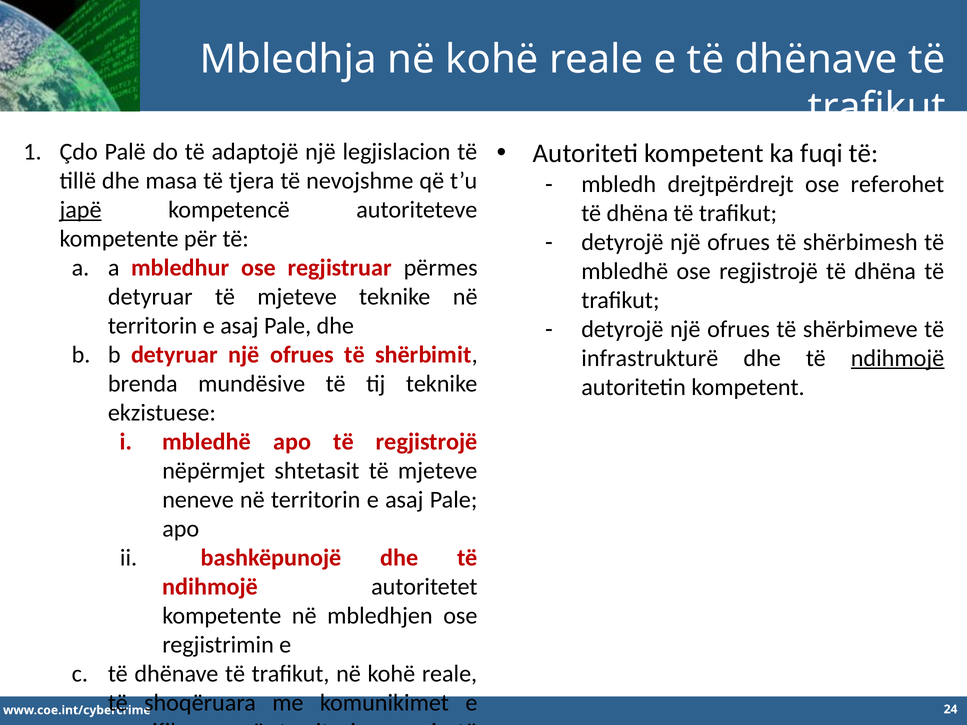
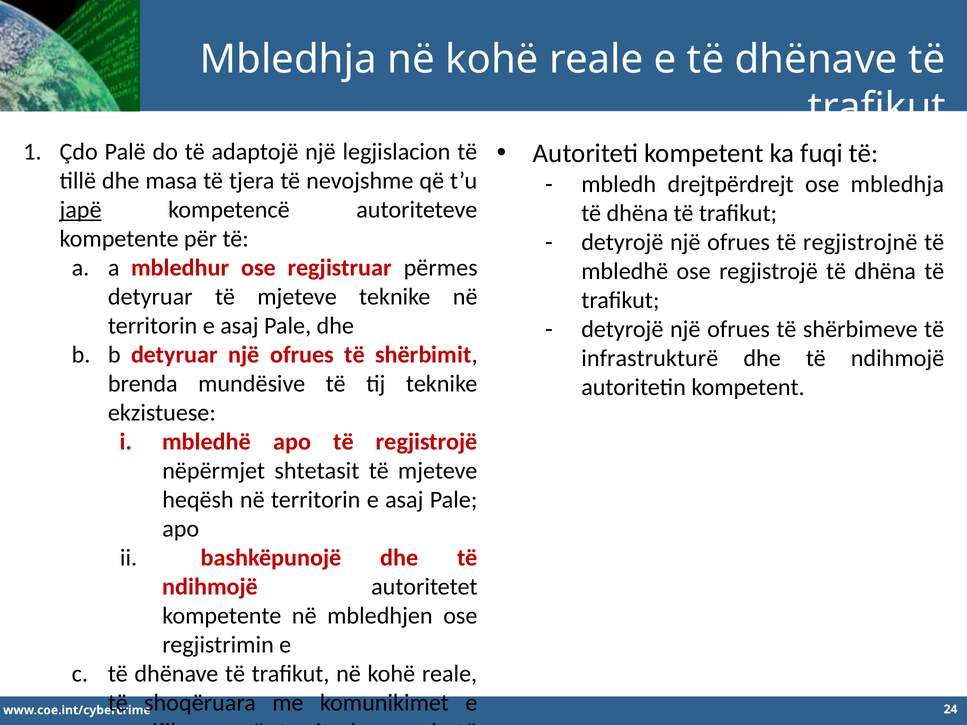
ose referohet: referohet -> mbledhja
shërbimesh: shërbimesh -> regjistrojnë
ndihmojë at (898, 358) underline: present -> none
neneve: neneve -> heqësh
